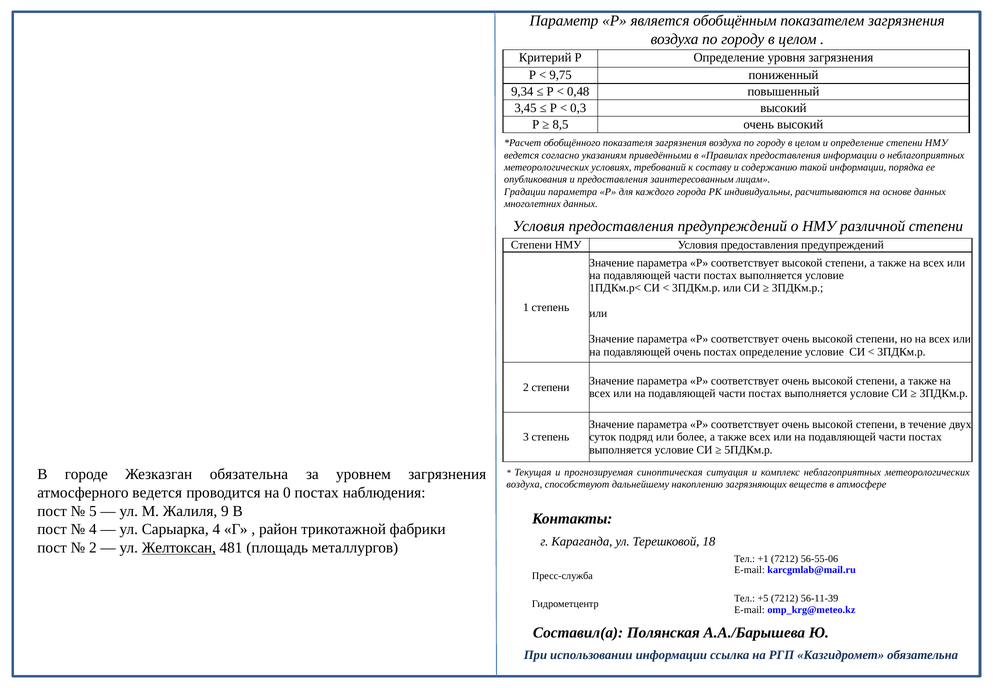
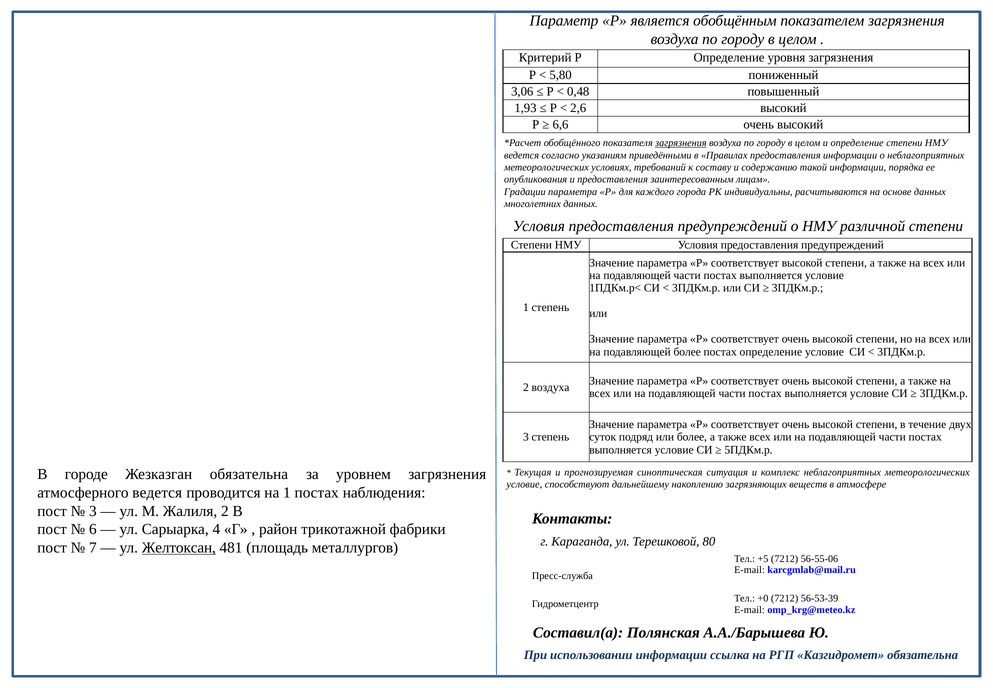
9,75: 9,75 -> 5,80
9,34: 9,34 -> 3,06
3,45: 3,45 -> 1,93
0,3: 0,3 -> 2,6
8,5: 8,5 -> 6,6
загрязнения at (681, 143) underline: none -> present
подавляющей очень: очень -> более
2 степени: степени -> воздуха
воздуха at (524, 484): воздуха -> условие
на 0: 0 -> 1
5 at (93, 511): 5 -> 3
Жалиля 9: 9 -> 2
4 at (93, 529): 4 -> 6
18: 18 -> 80
2 at (93, 547): 2 -> 7
+1: +1 -> +5
+5: +5 -> +0
56-11-39: 56-11-39 -> 56-53-39
